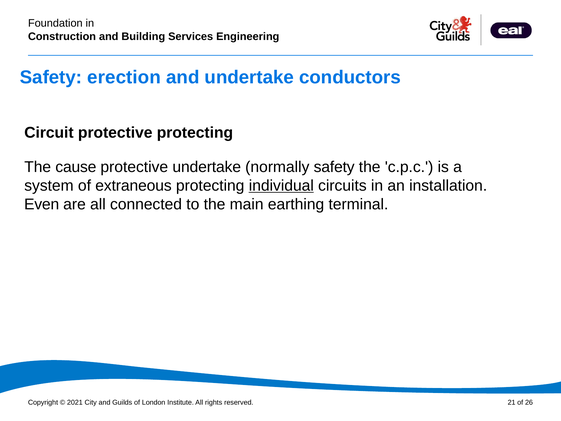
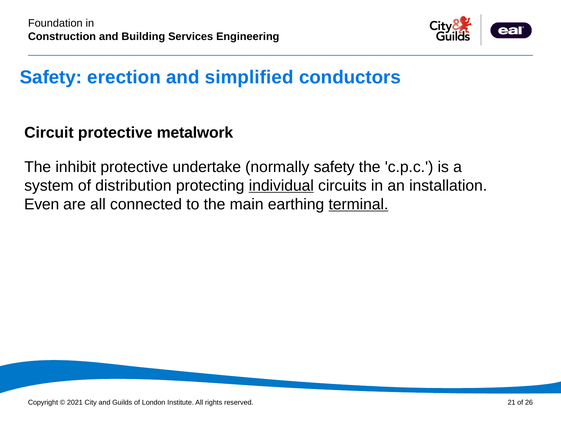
and undertake: undertake -> simplified
protective protecting: protecting -> metalwork
cause: cause -> inhibit
extraneous: extraneous -> distribution
terminal underline: none -> present
